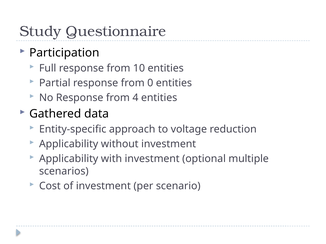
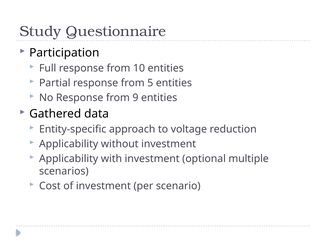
0: 0 -> 5
4: 4 -> 9
